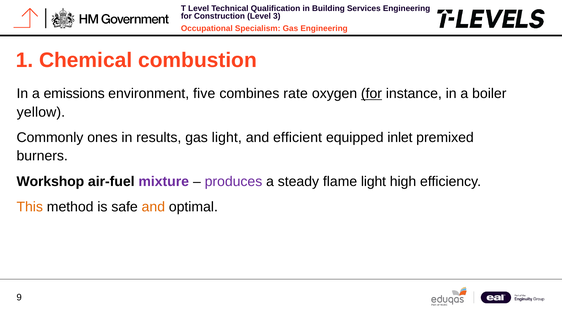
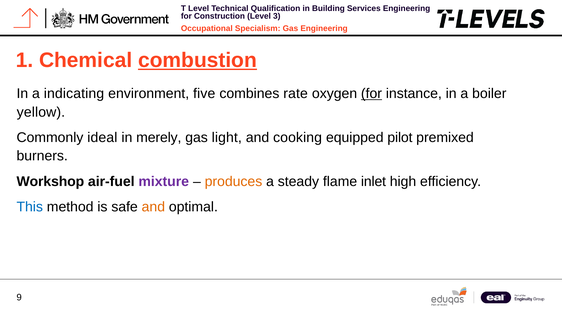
combustion underline: none -> present
emissions: emissions -> indicating
ones: ones -> ideal
results: results -> merely
efficient: efficient -> cooking
inlet: inlet -> pilot
produces colour: purple -> orange
flame light: light -> inlet
This colour: orange -> blue
